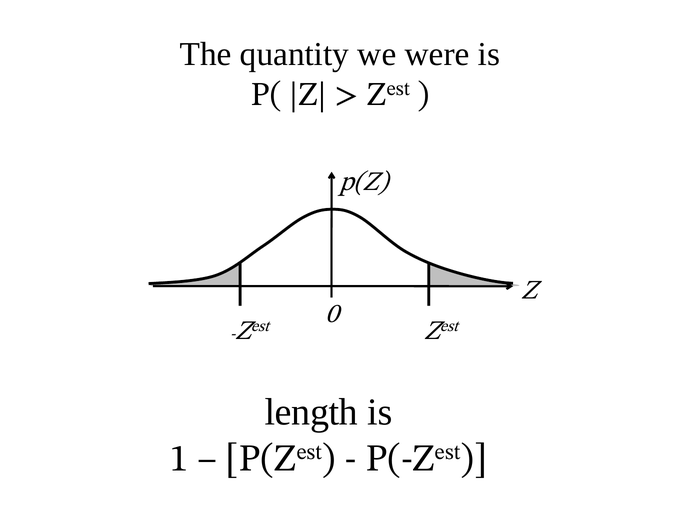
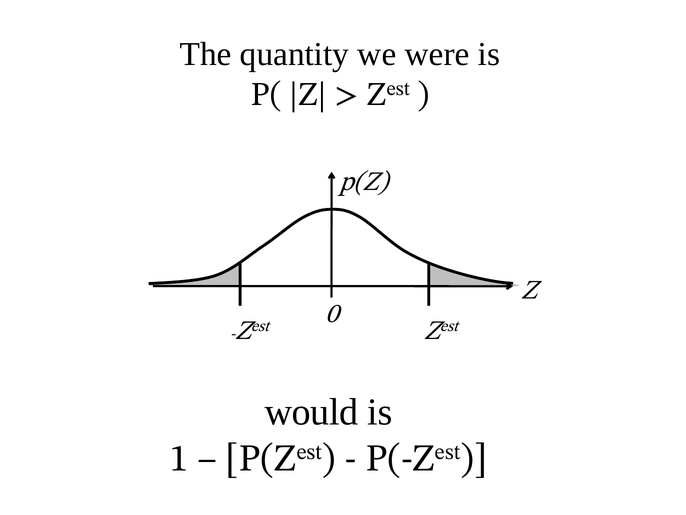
length: length -> would
